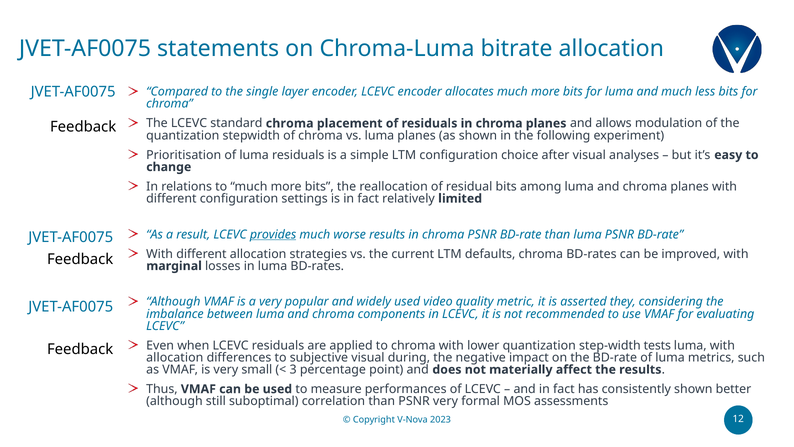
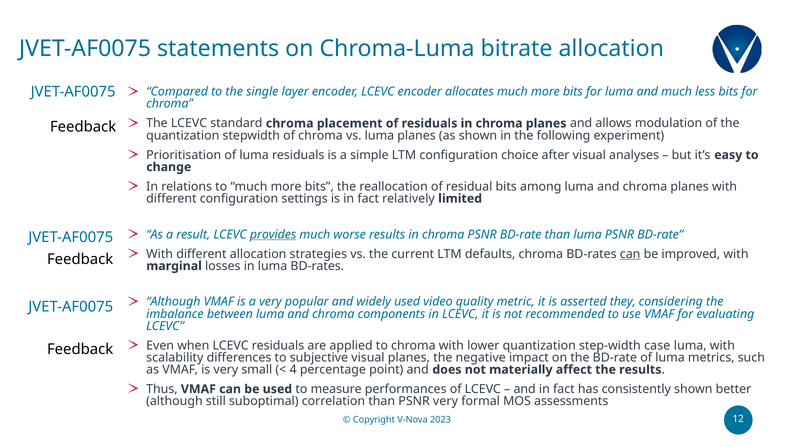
can at (630, 254) underline: none -> present
tests: tests -> case
allocation at (175, 357): allocation -> scalability
visual during: during -> planes
3: 3 -> 4
